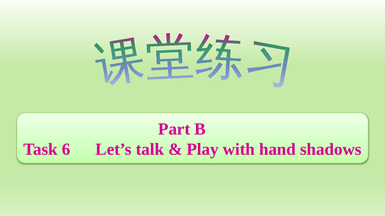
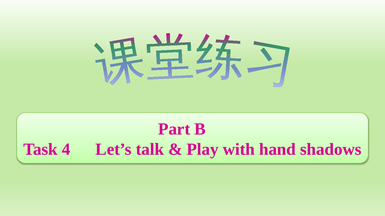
6: 6 -> 4
